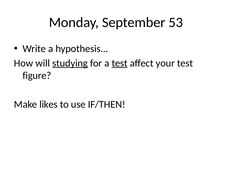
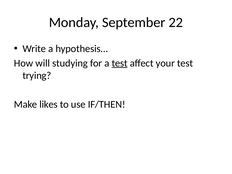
53: 53 -> 22
studying underline: present -> none
figure: figure -> trying
